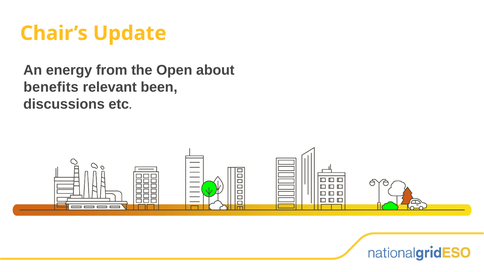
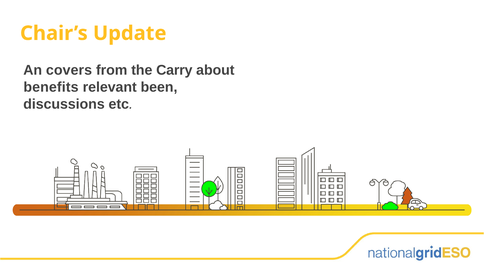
energy: energy -> covers
Open: Open -> Carry
